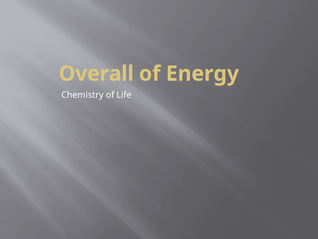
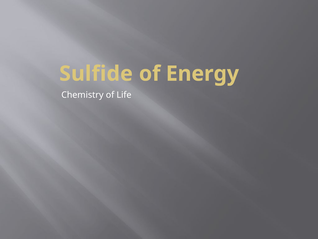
Overall: Overall -> Sulfide
